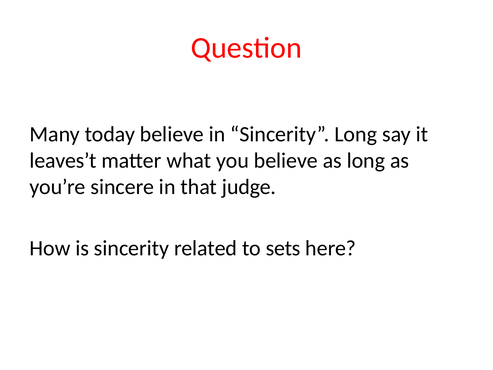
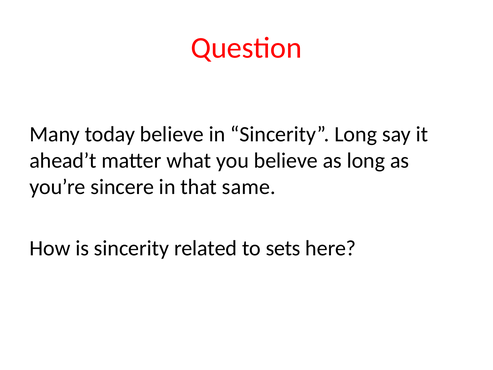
leaves’t: leaves’t -> ahead’t
judge: judge -> same
